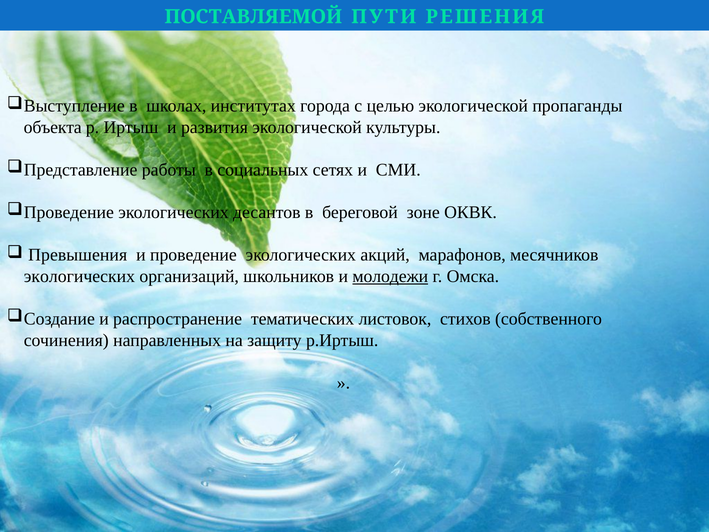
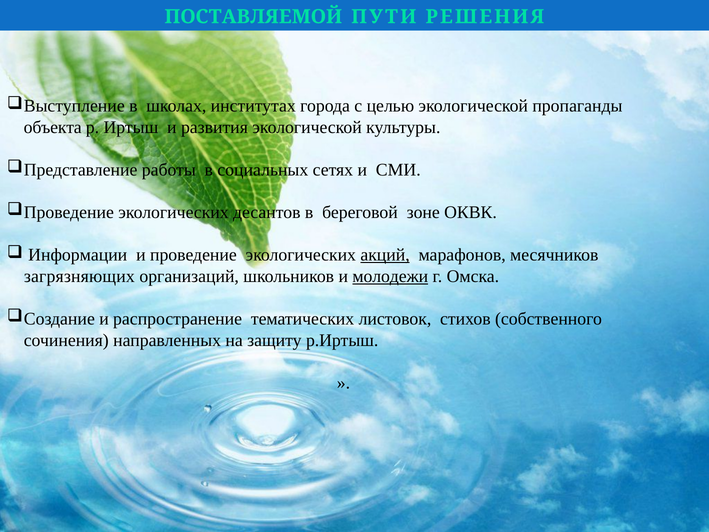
Превышения: Превышения -> Информации
акций underline: none -> present
экологических at (79, 276): экологических -> загрязняющих
